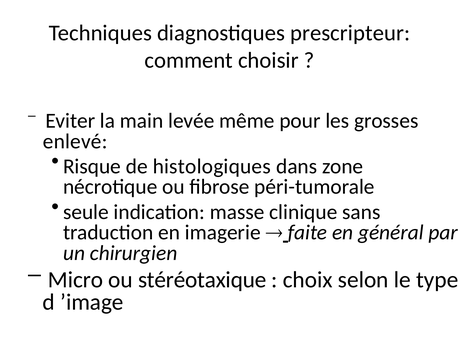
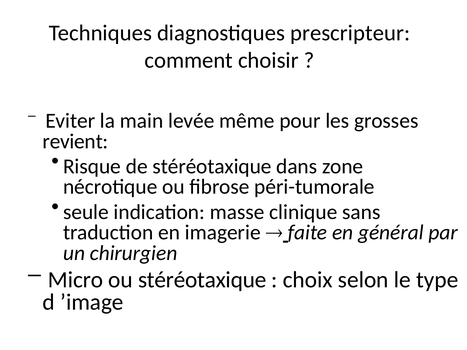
enlevé: enlevé -> revient
de histologiques: histologiques -> stéréotaxique
